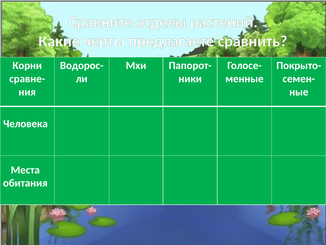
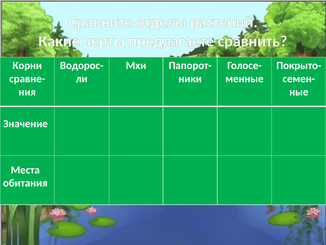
Человека: Человека -> Значение
